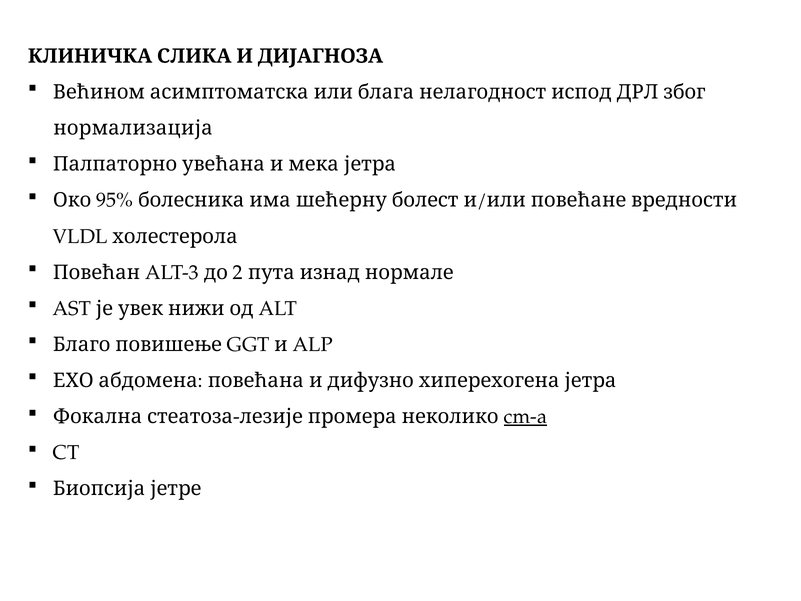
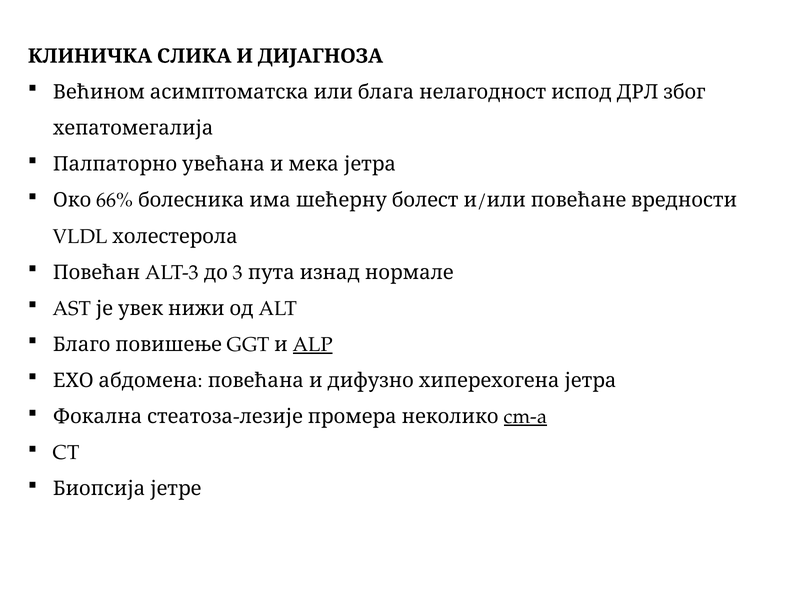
нормализација: нормализација -> хепатомегалија
95%: 95% -> 66%
2: 2 -> 3
ALP underline: none -> present
